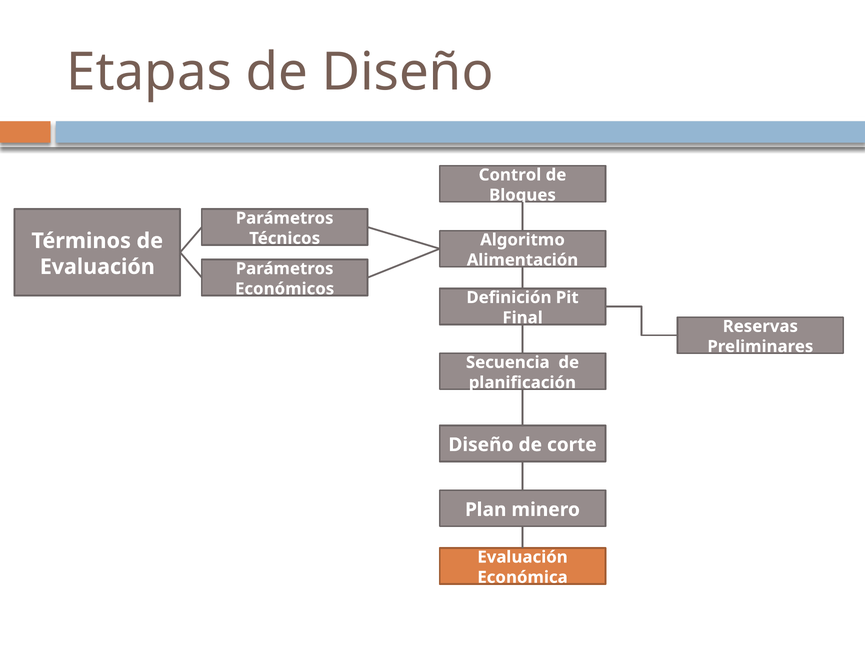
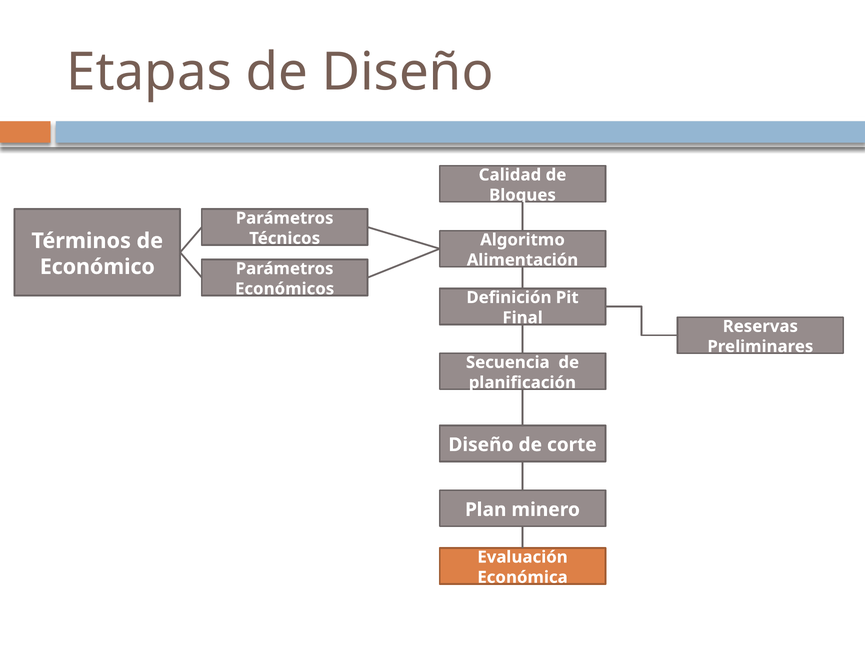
Control: Control -> Calidad
Evaluación at (97, 267): Evaluación -> Económico
